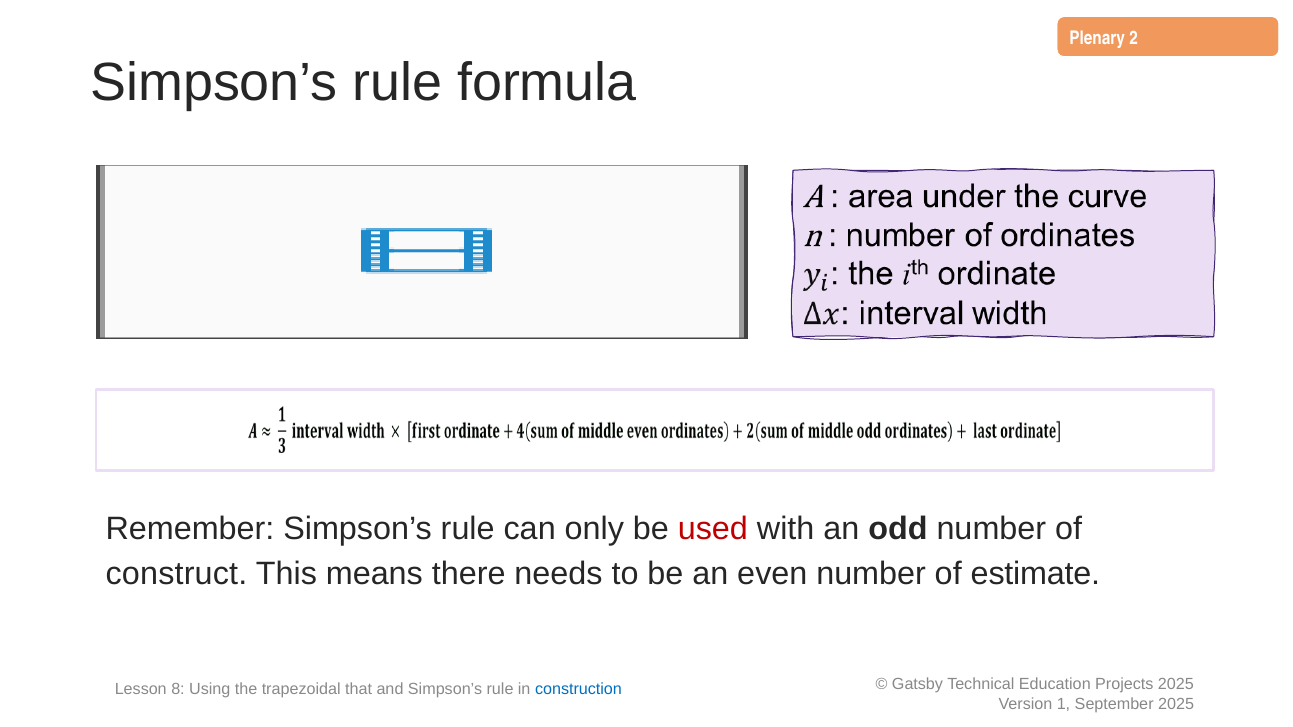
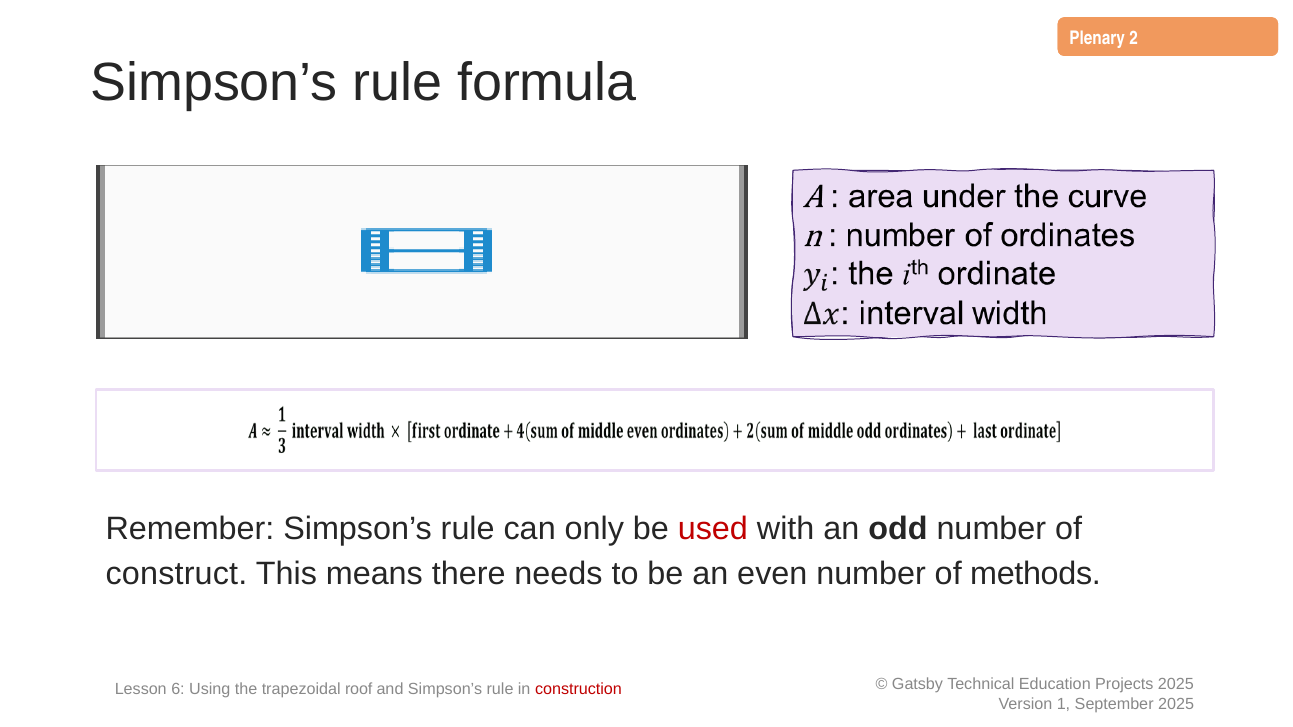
estimate: estimate -> methods
8: 8 -> 6
that: that -> roof
construction colour: blue -> red
